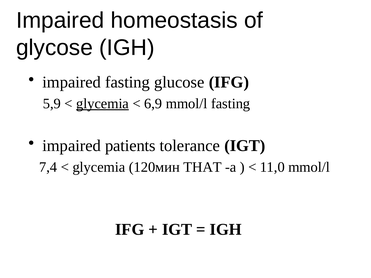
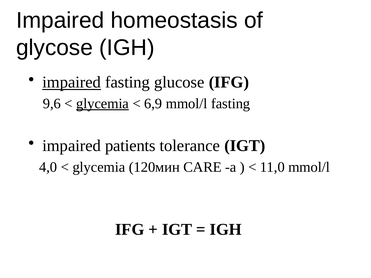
impaired at (72, 82) underline: none -> present
5,9: 5,9 -> 9,6
7,4: 7,4 -> 4,0
THAT: THAT -> CARE
